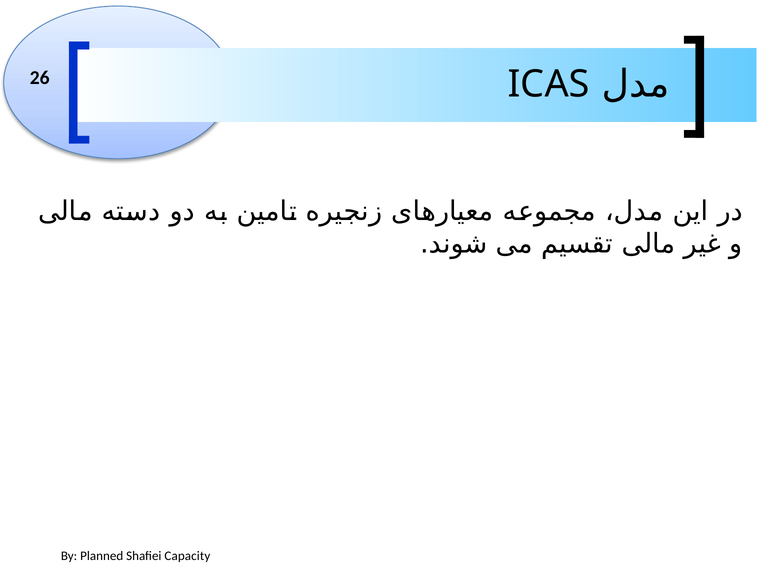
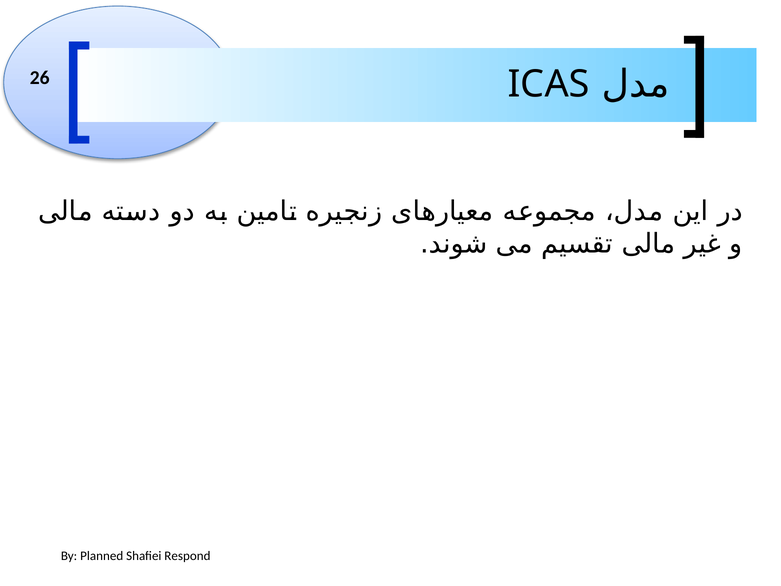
Capacity: Capacity -> Respond
